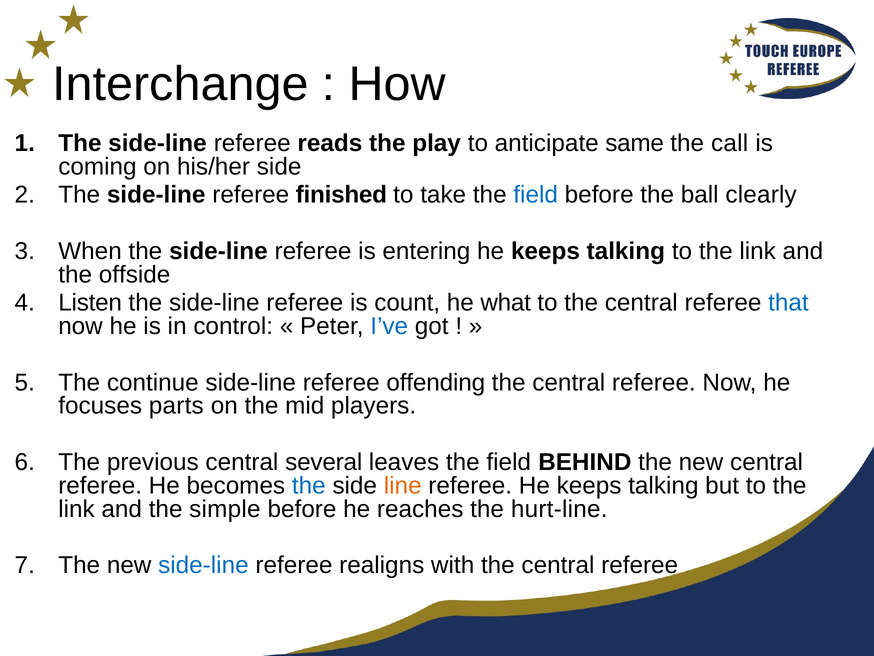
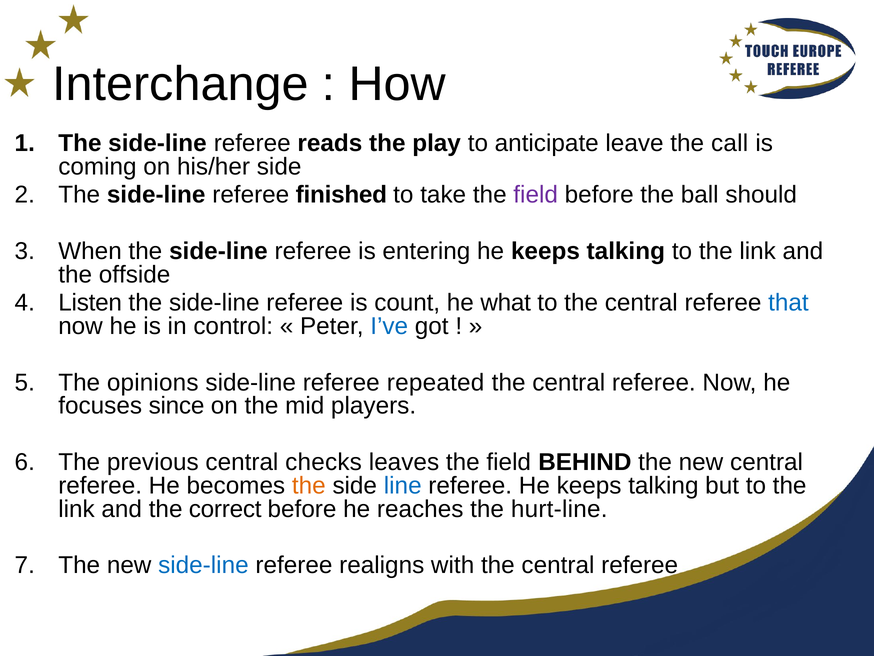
same: same -> leave
field at (536, 195) colour: blue -> purple
clearly: clearly -> should
continue: continue -> opinions
offending: offending -> repeated
parts: parts -> since
several: several -> checks
the at (309, 485) colour: blue -> orange
line colour: orange -> blue
simple: simple -> correct
